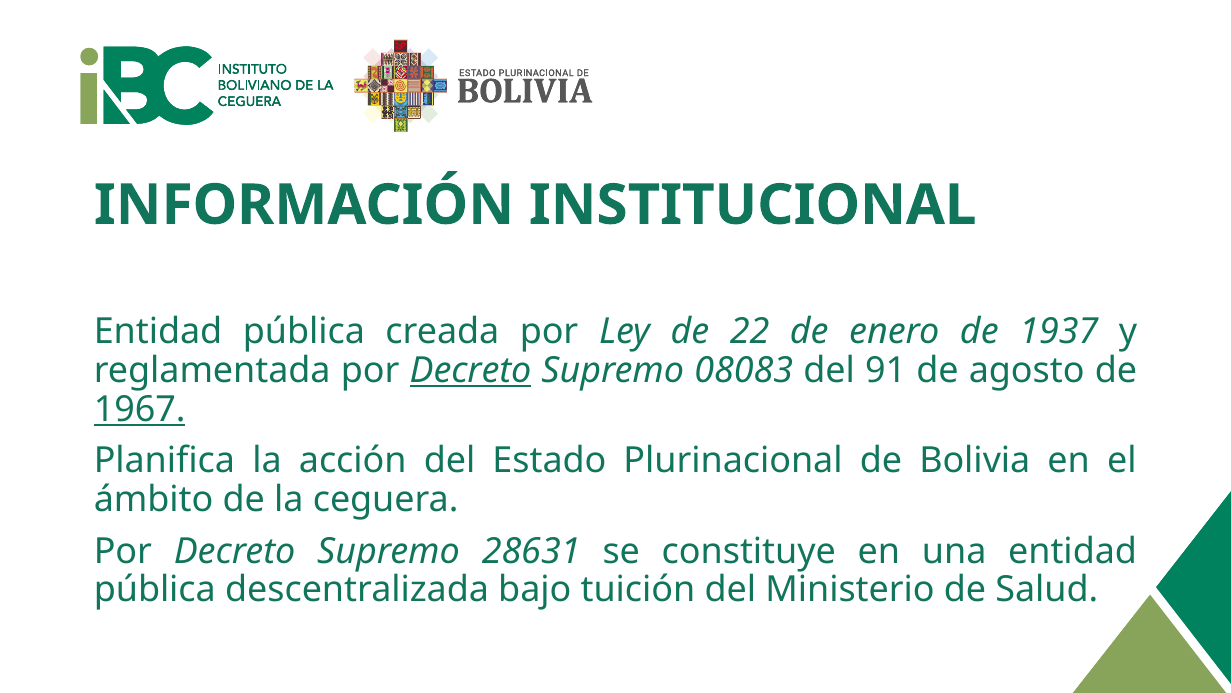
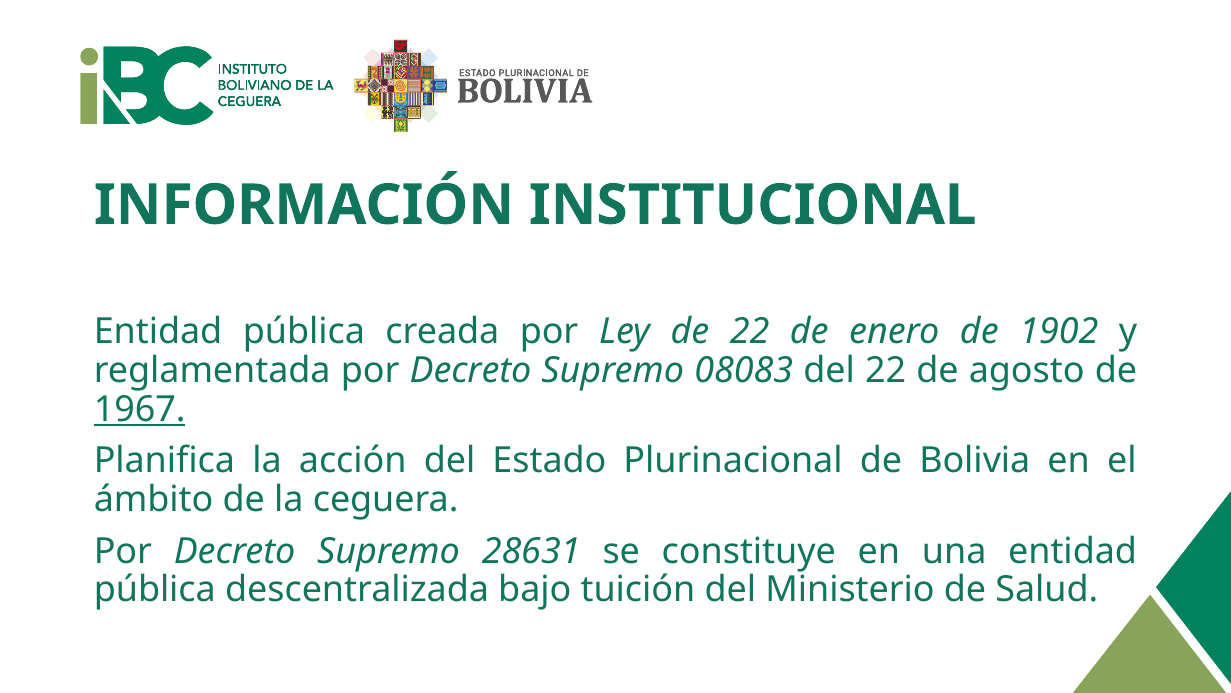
1937: 1937 -> 1902
Decreto at (471, 370) underline: present -> none
del 91: 91 -> 22
